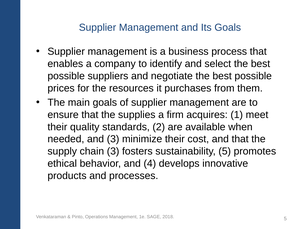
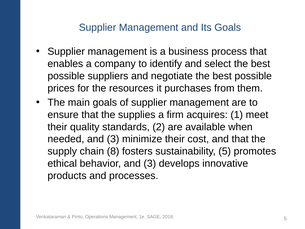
chain 3: 3 -> 8
behavior and 4: 4 -> 3
